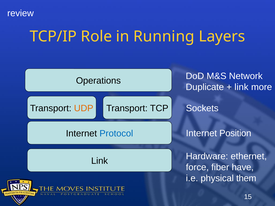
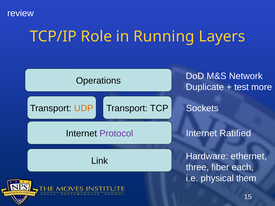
link at (241, 87): link -> test
Protocol colour: blue -> purple
Position: Position -> Ratified
force: force -> three
have: have -> each
